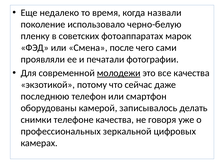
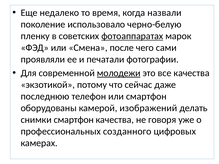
фотоаппаратах underline: none -> present
записывалось: записывалось -> изображений
снимки телефоне: телефоне -> смартфон
зеркальной: зеркальной -> созданного
